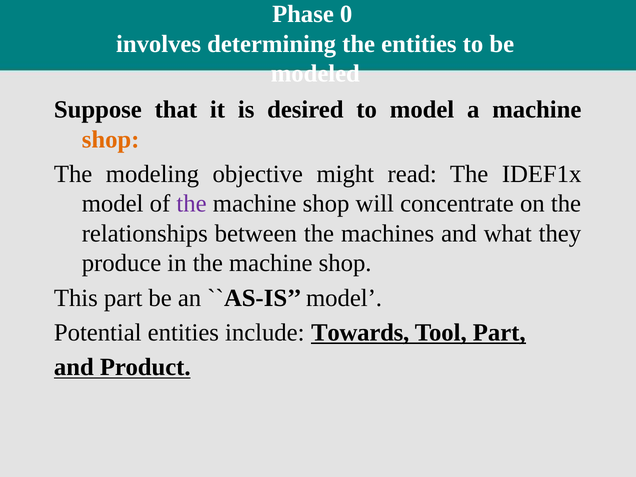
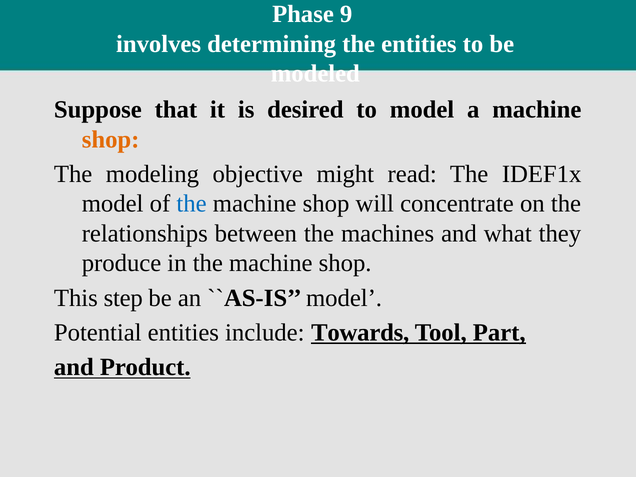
0: 0 -> 9
the at (192, 204) colour: purple -> blue
This part: part -> step
